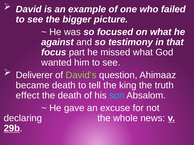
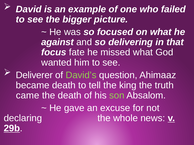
testimony: testimony -> delivering
part: part -> fate
effect: effect -> came
son colour: light blue -> light green
